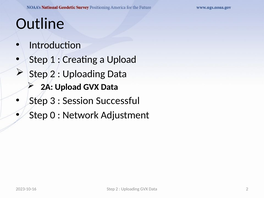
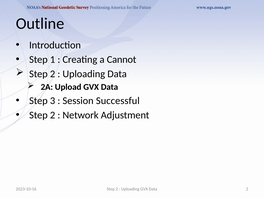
a Upload: Upload -> Cannot
0 at (53, 115): 0 -> 2
